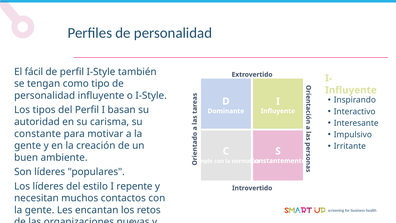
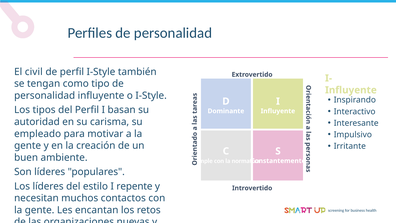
fácil: fácil -> civil
constante: constante -> empleado
